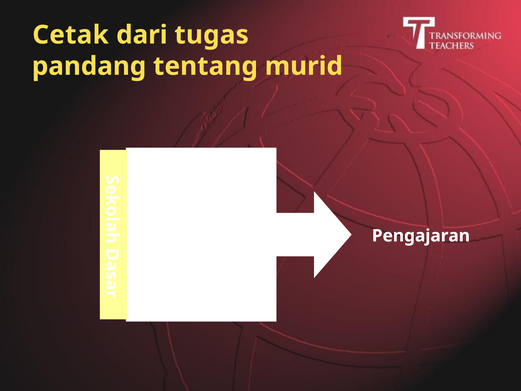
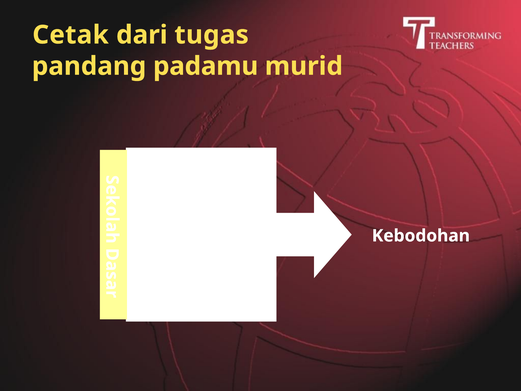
tentang: tentang -> padamu
Pengajaran: Pengajaran -> Kebodohan
